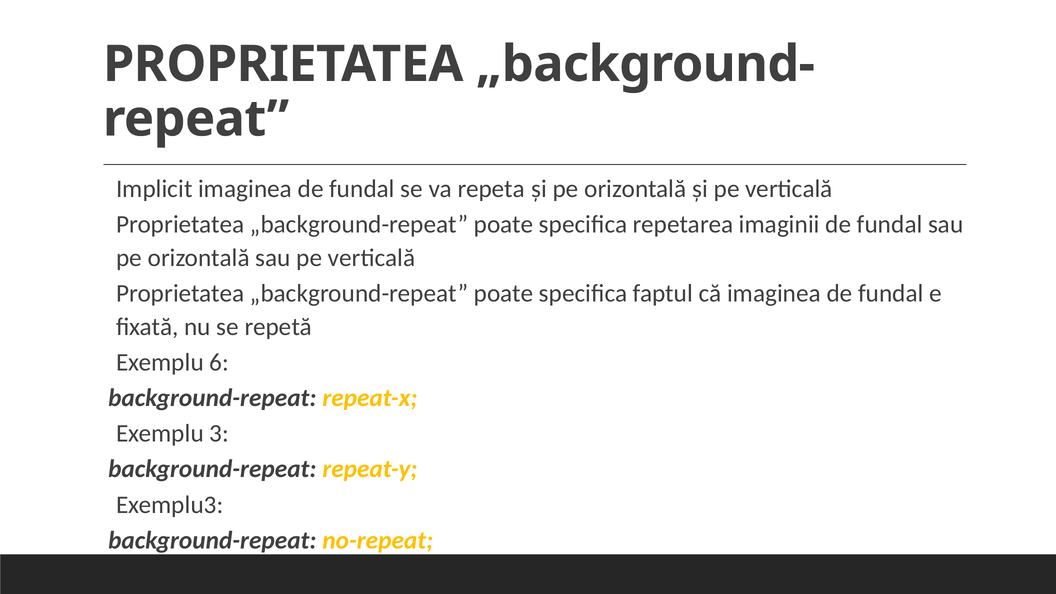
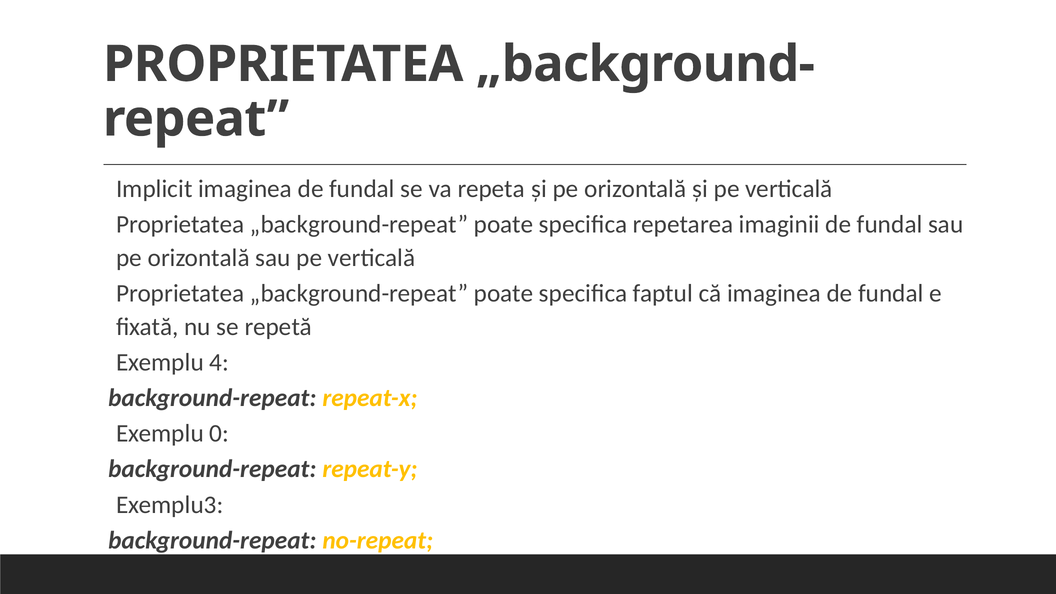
6: 6 -> 4
3: 3 -> 0
